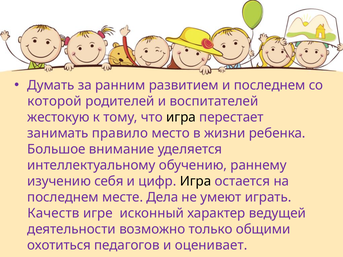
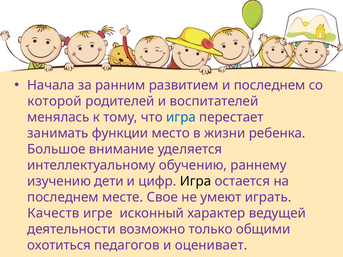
Думать: Думать -> Начала
жестокую: жестокую -> менялась
игра at (181, 117) colour: black -> blue
правило: правило -> функции
себя: себя -> дети
Дела: Дела -> Свое
